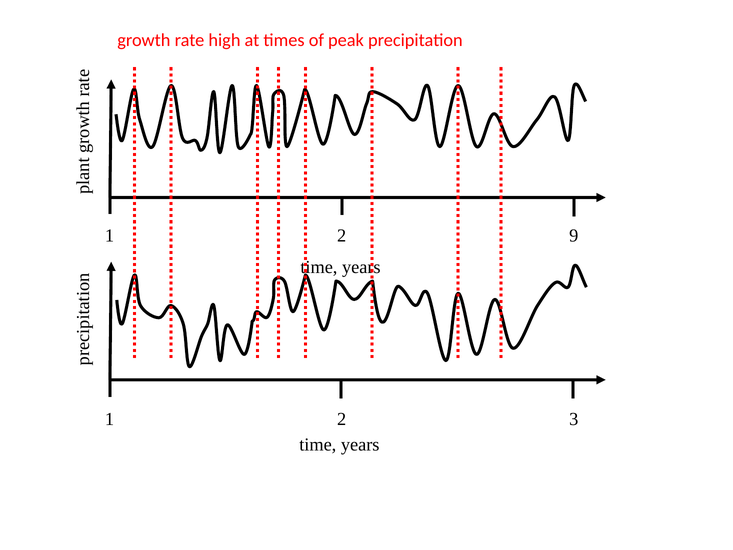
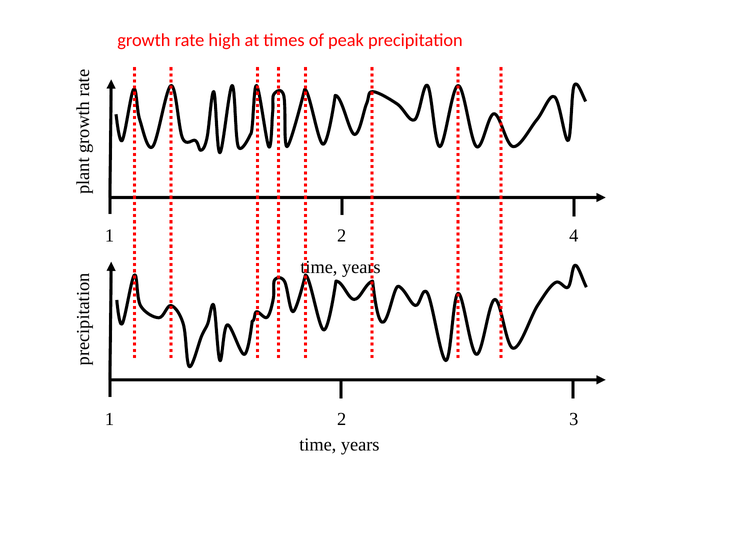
9: 9 -> 4
